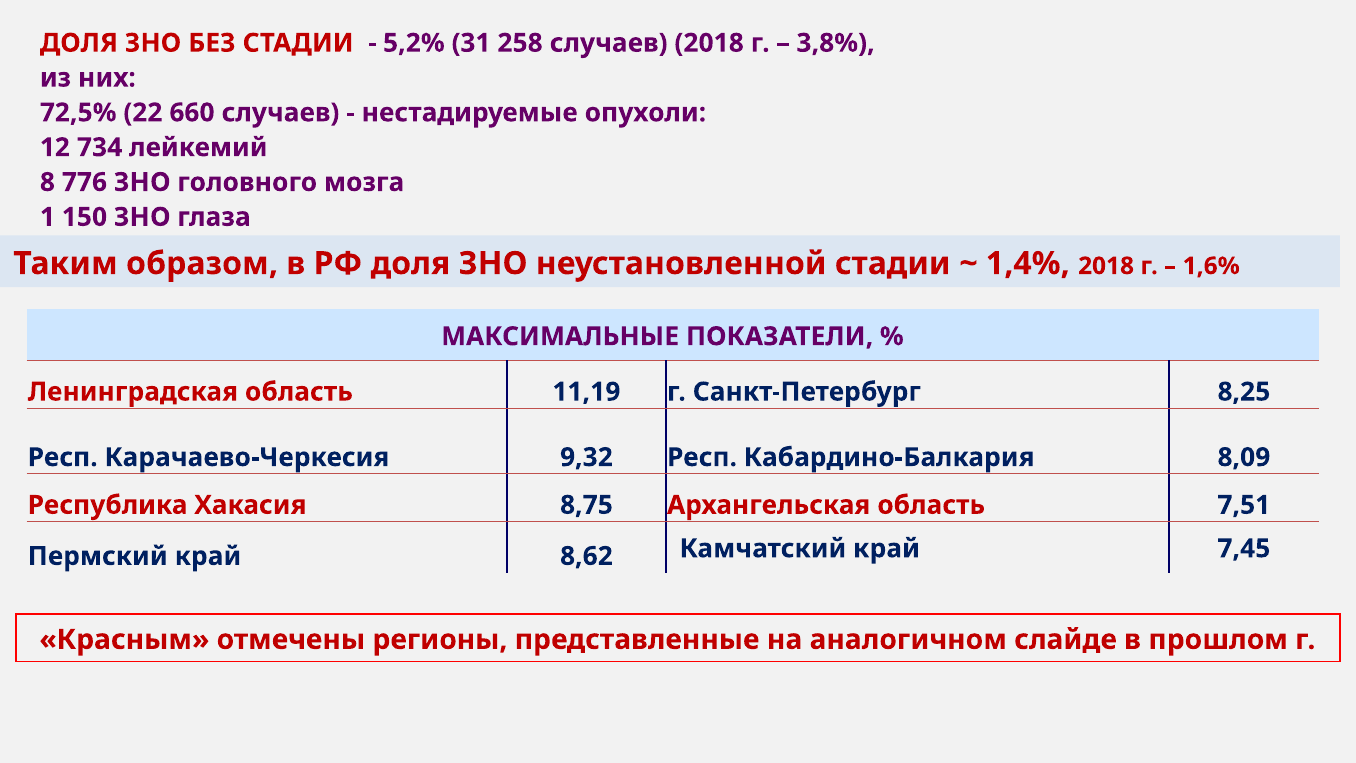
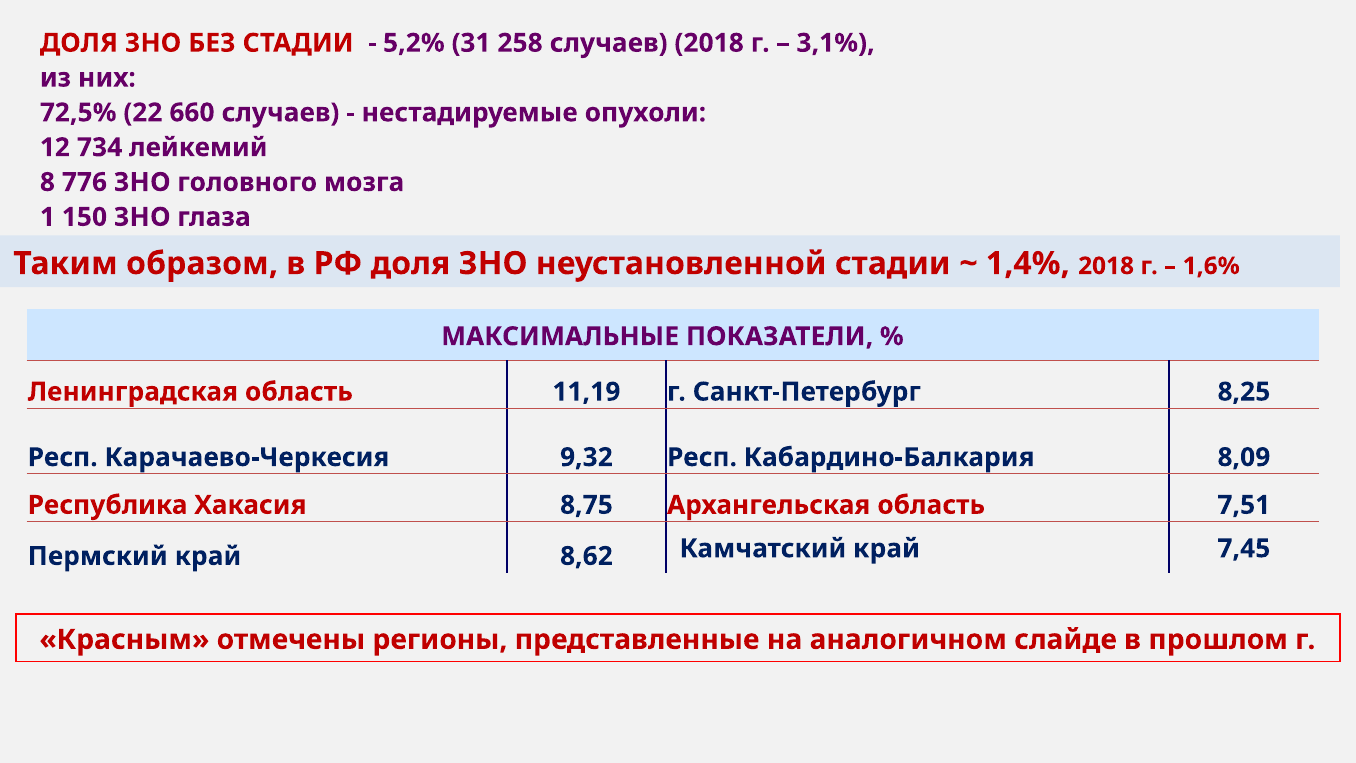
3,8%: 3,8% -> 3,1%
